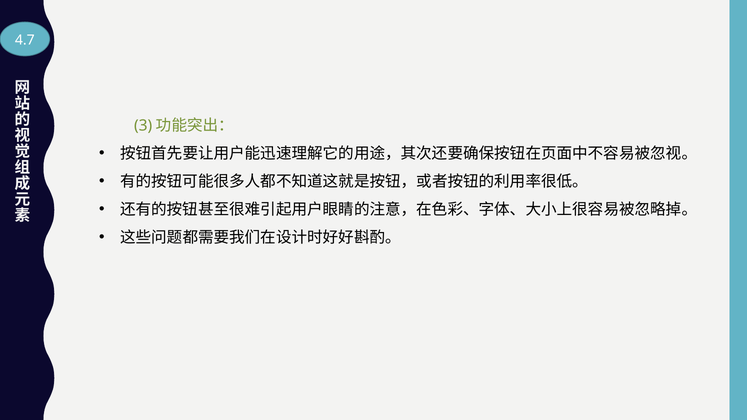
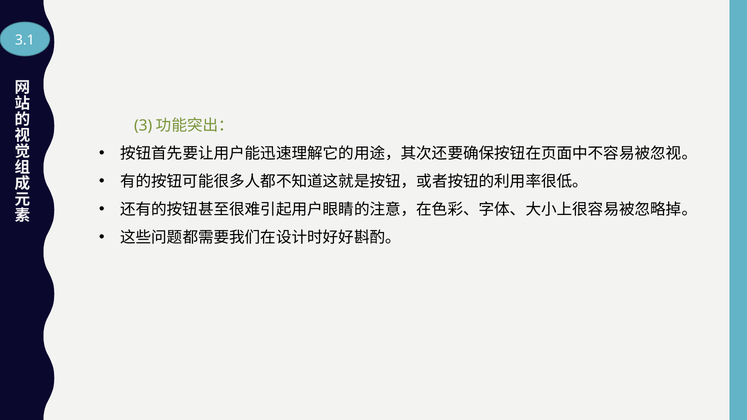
4.7: 4.7 -> 3.1
